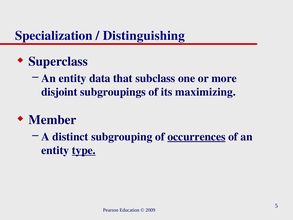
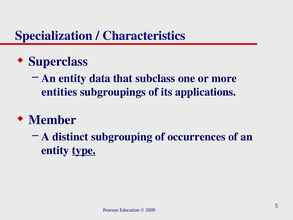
Distinguishing: Distinguishing -> Characteristics
disjoint: disjoint -> entities
maximizing: maximizing -> applications
occurrences underline: present -> none
